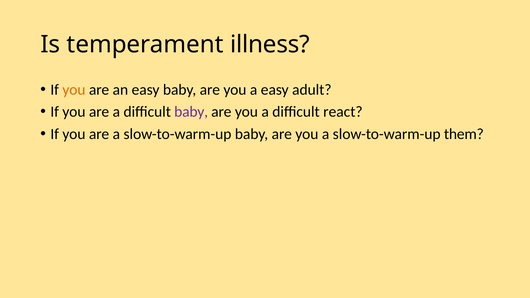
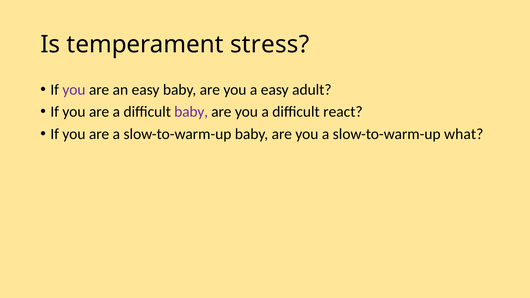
illness: illness -> stress
you at (74, 90) colour: orange -> purple
them: them -> what
